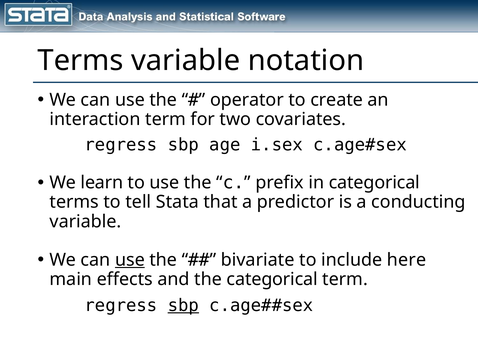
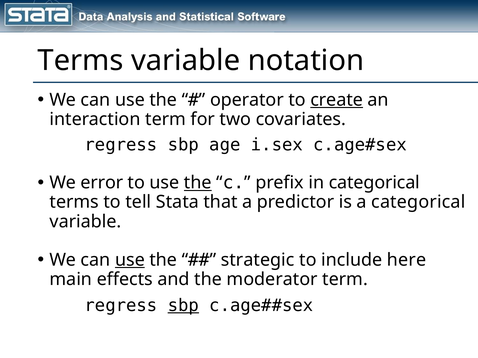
create underline: none -> present
learn: learn -> error
the at (198, 183) underline: none -> present
a conducting: conducting -> categorical
bivariate: bivariate -> strategic
the categorical: categorical -> moderator
